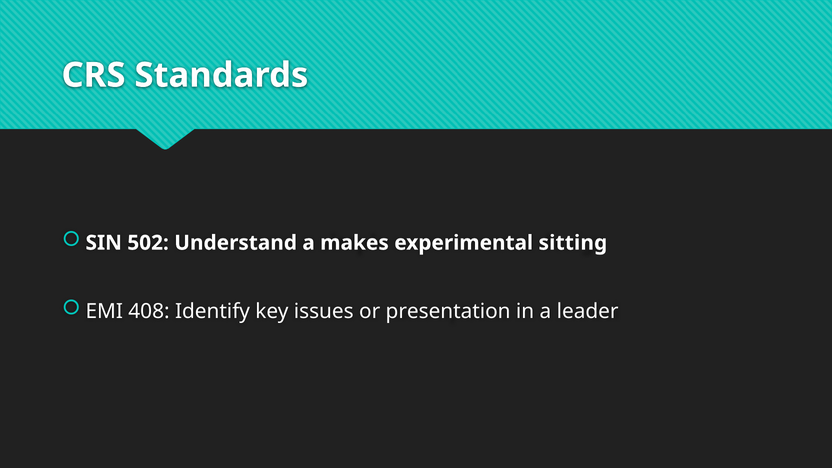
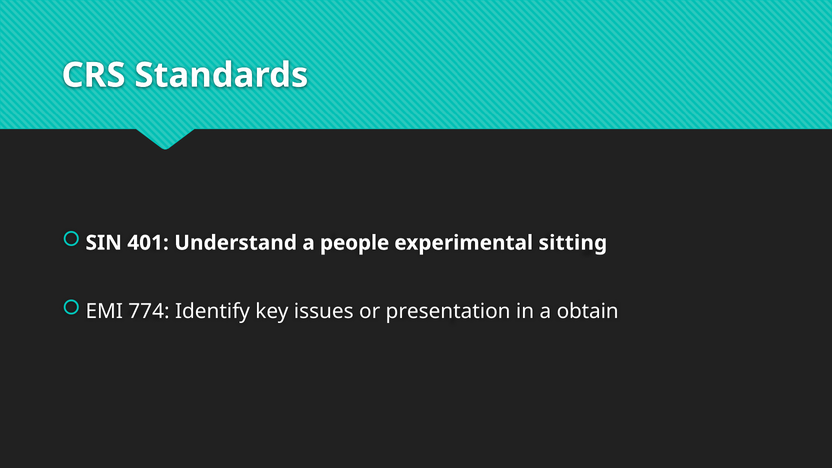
502: 502 -> 401
makes: makes -> people
408: 408 -> 774
leader: leader -> obtain
